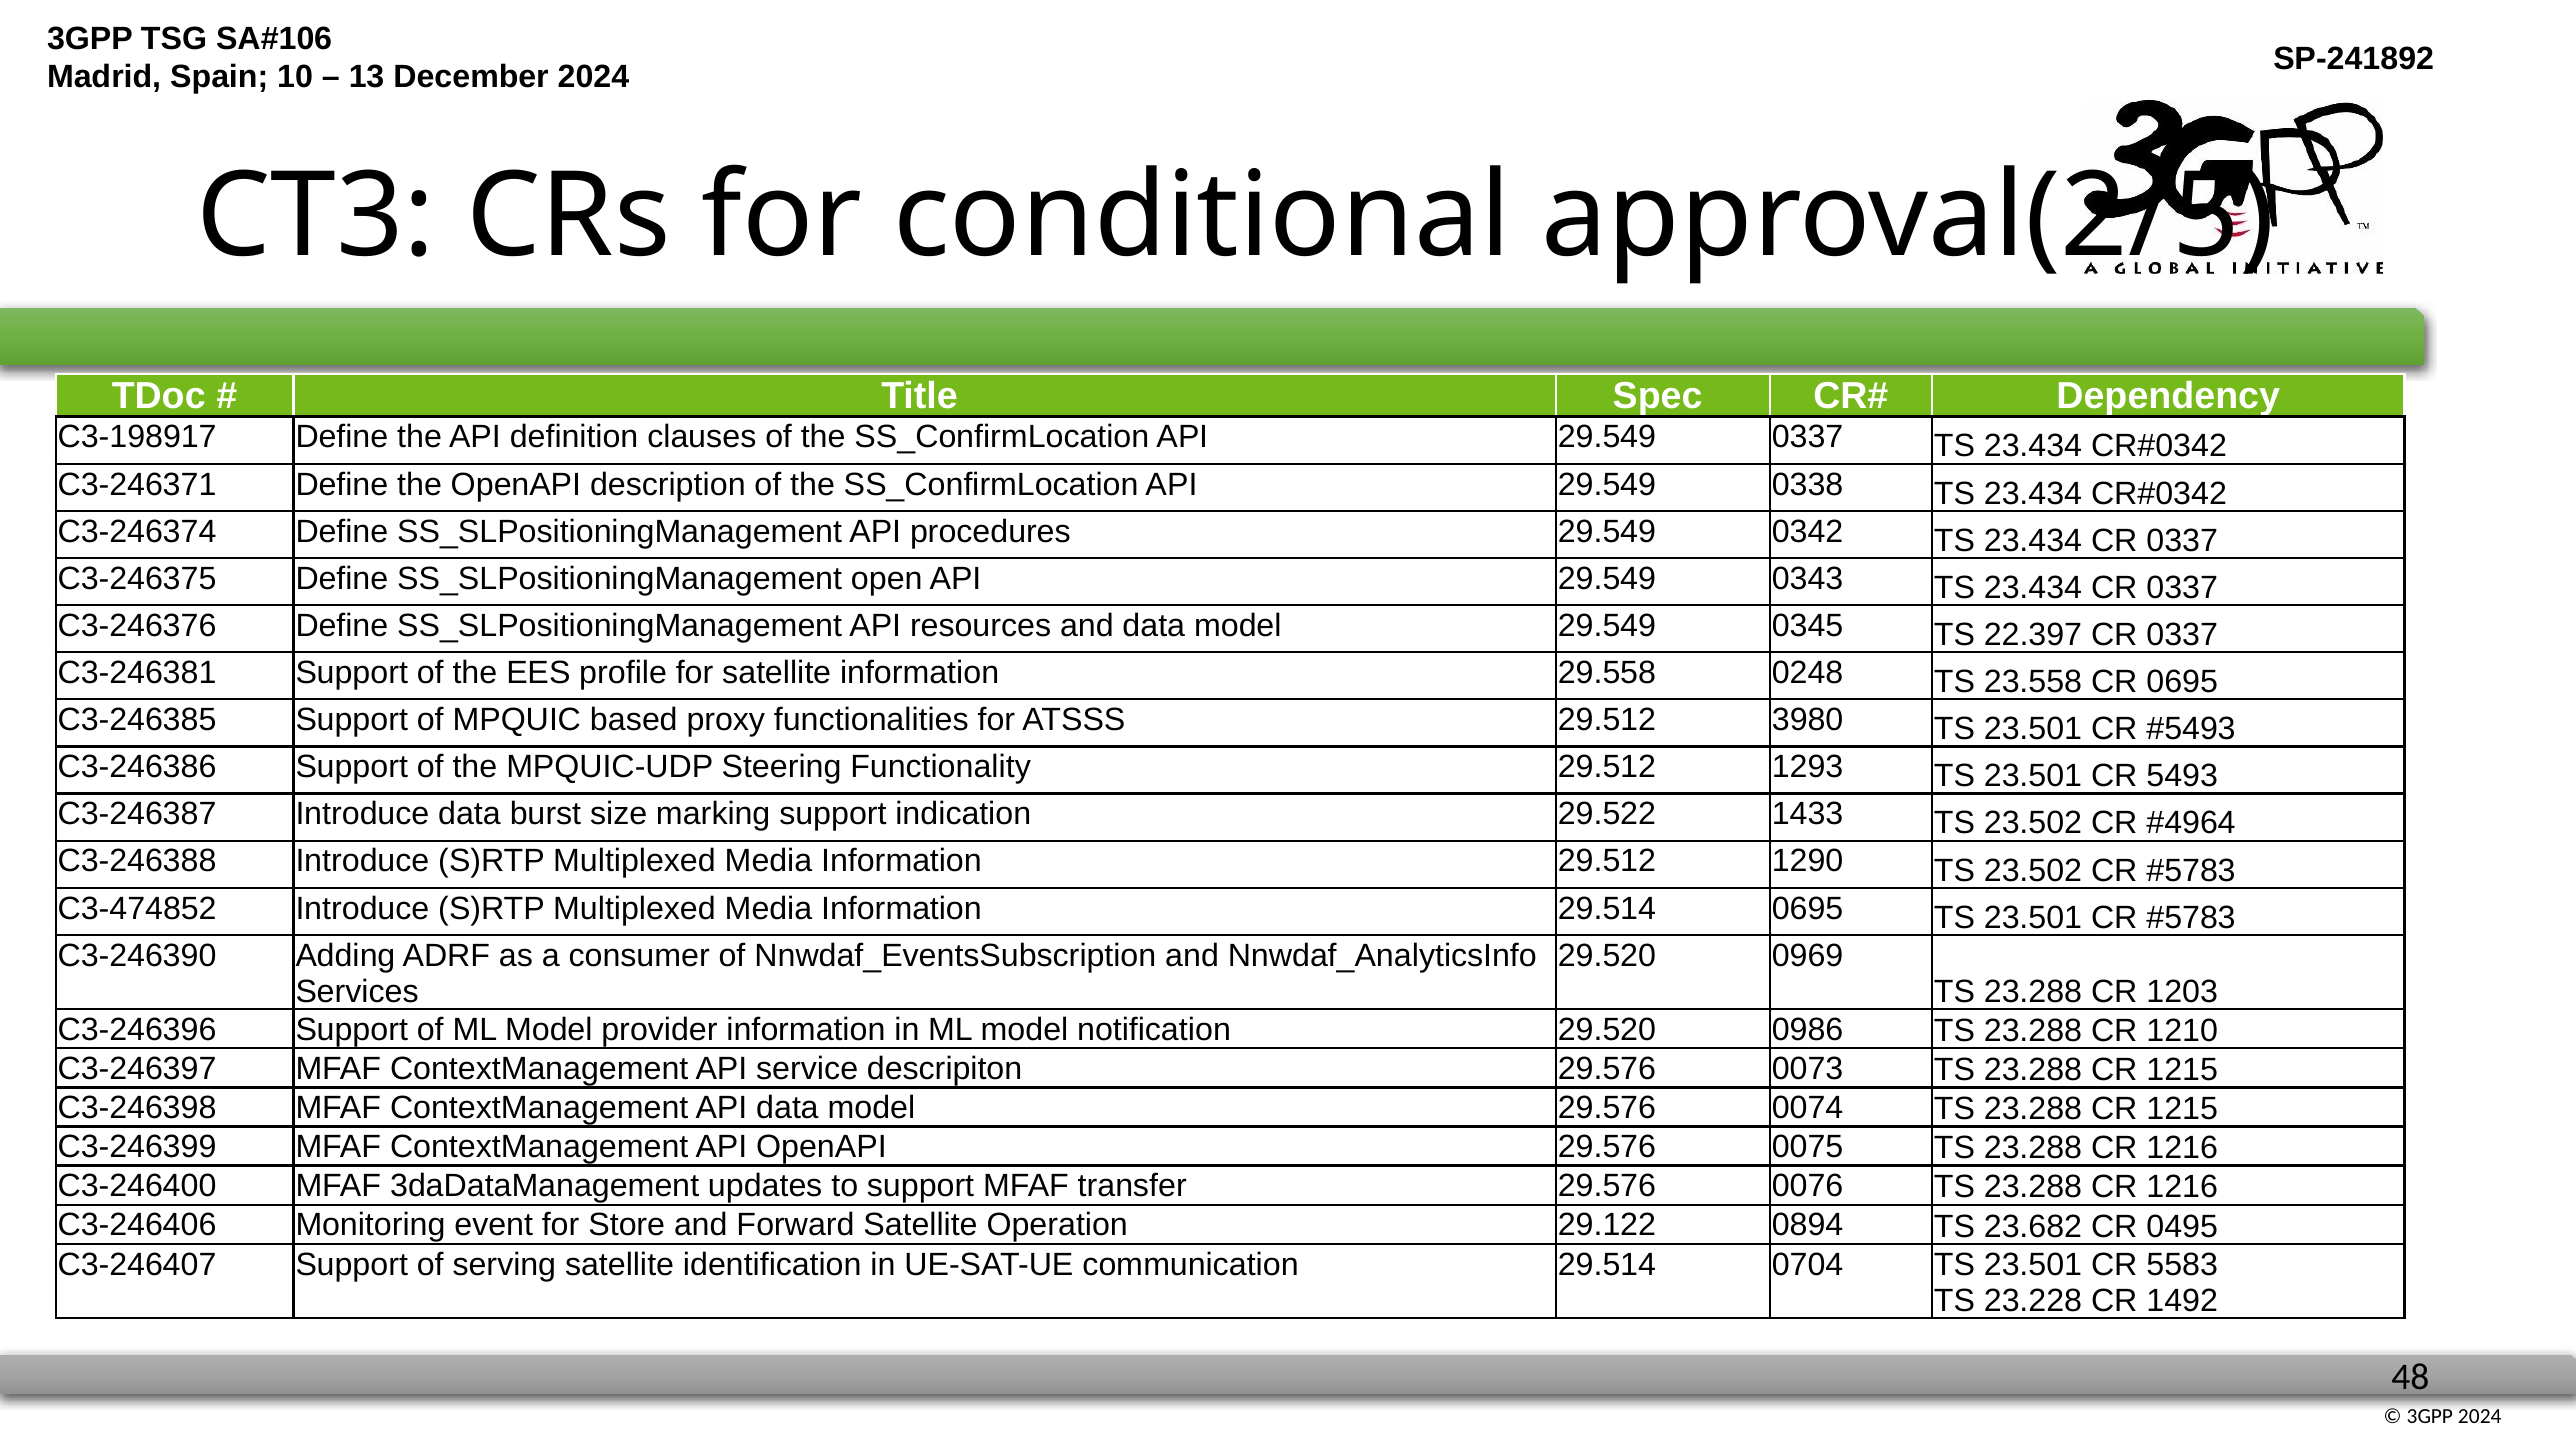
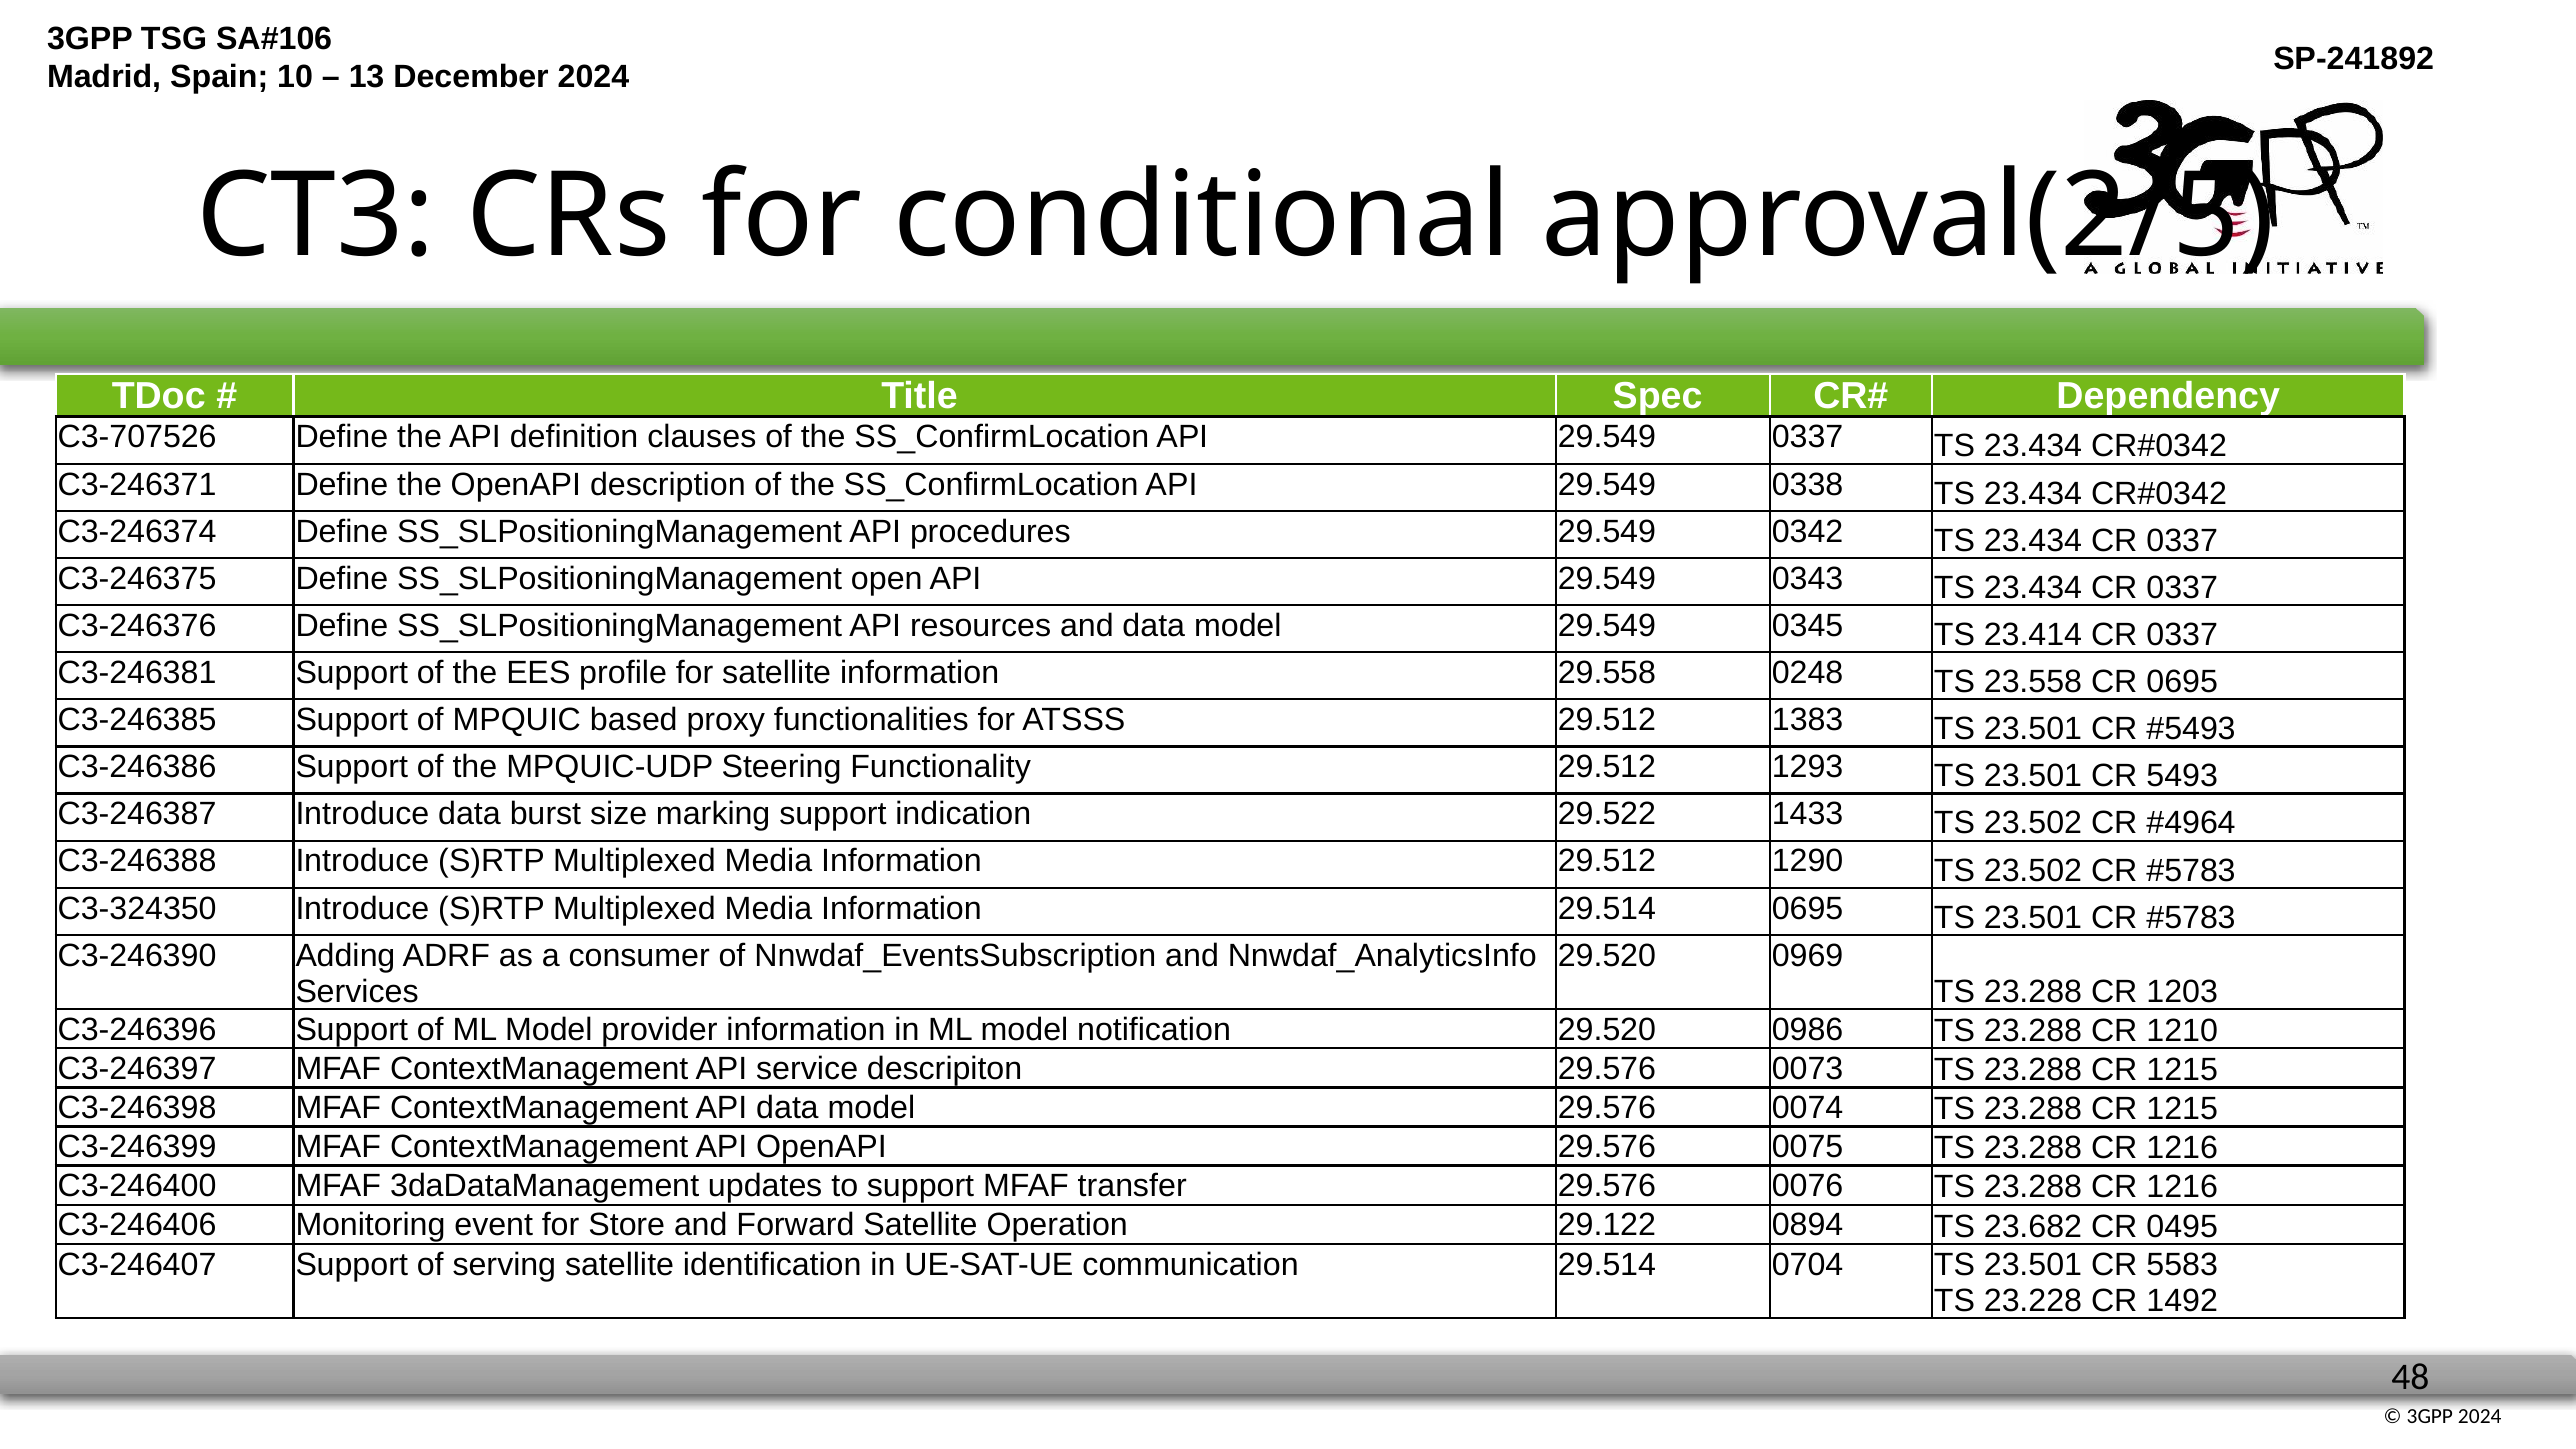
C3-198917: C3-198917 -> C3-707526
22.397: 22.397 -> 23.414
3980: 3980 -> 1383
C3-474852: C3-474852 -> C3-324350
